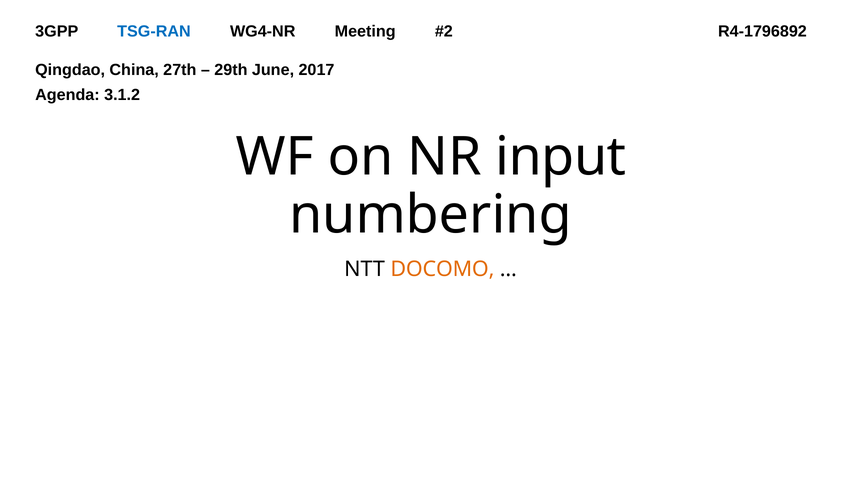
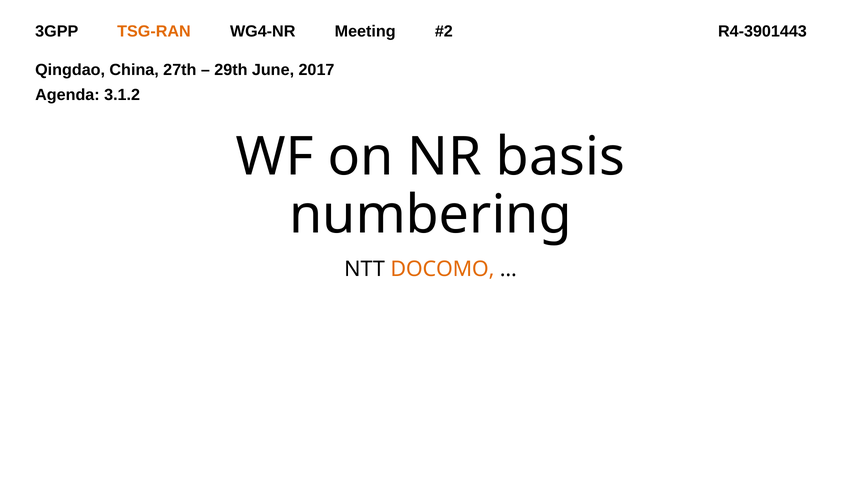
TSG-RAN colour: blue -> orange
R4-1796892: R4-1796892 -> R4-3901443
input: input -> basis
